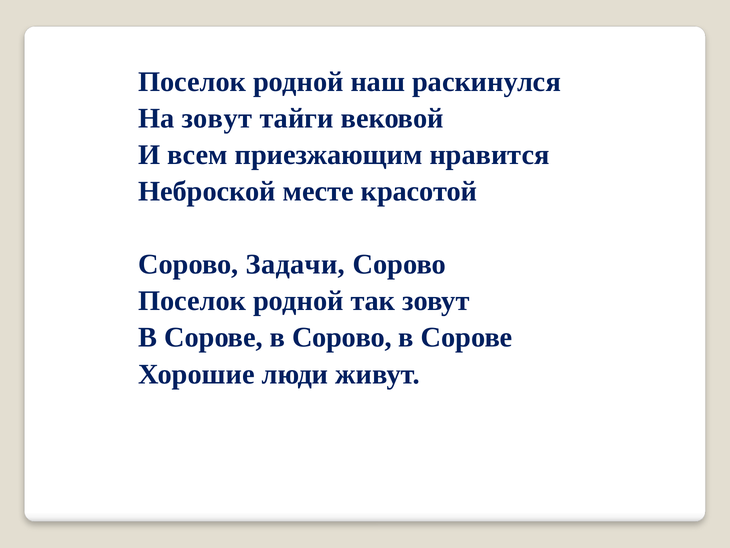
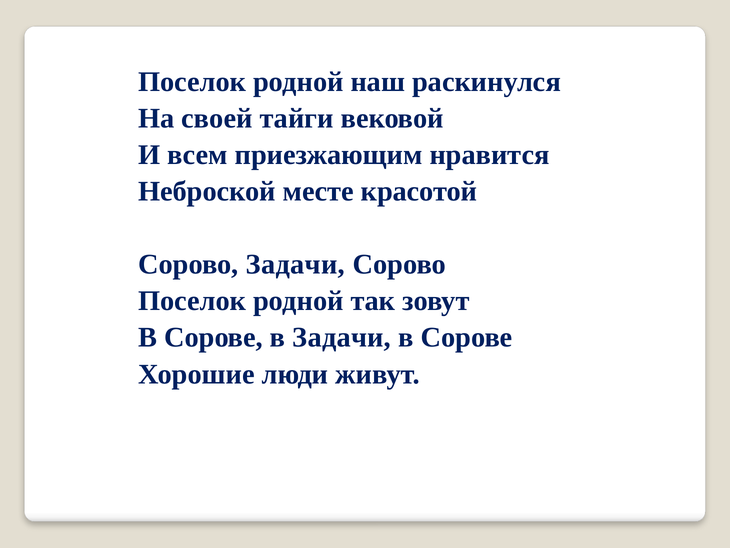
На зовут: зовут -> своей
в Сорово: Сорово -> Задачи
